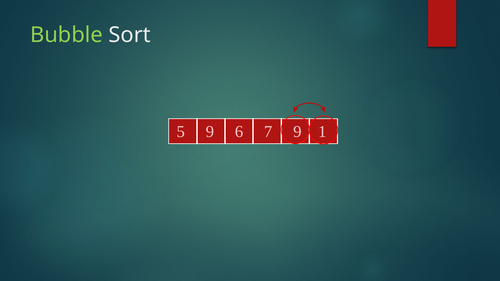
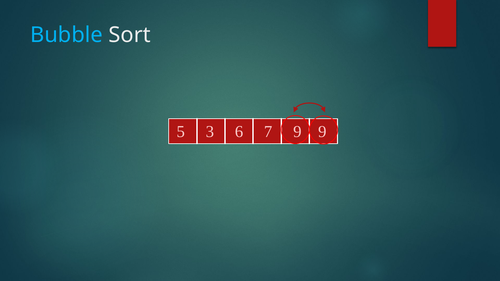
Bubble colour: light green -> light blue
5 9: 9 -> 3
9 1: 1 -> 9
